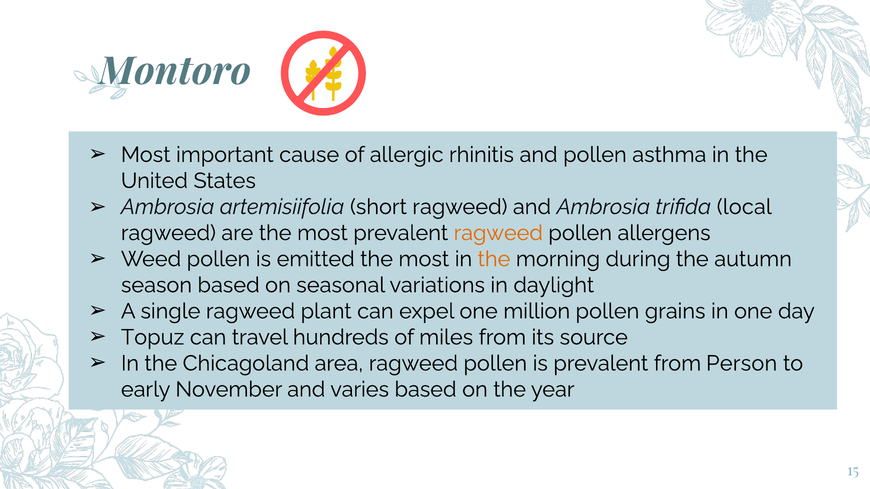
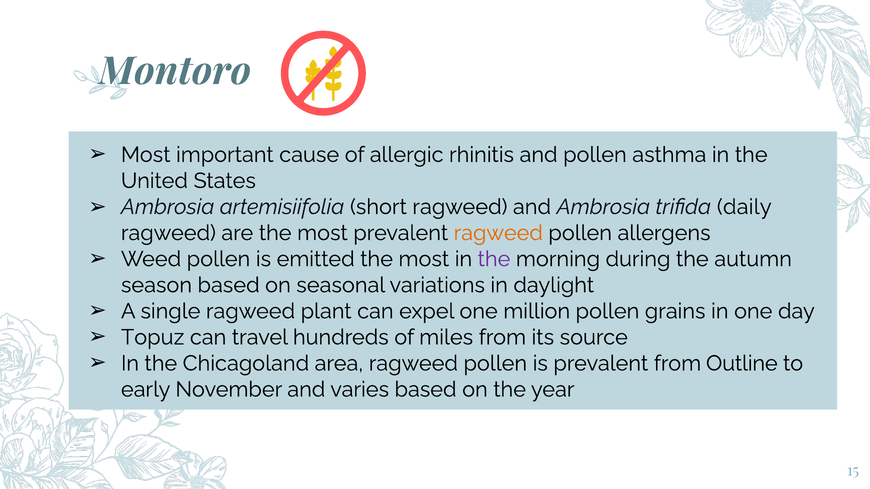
local: local -> daily
the at (494, 259) colour: orange -> purple
Person: Person -> Outline
